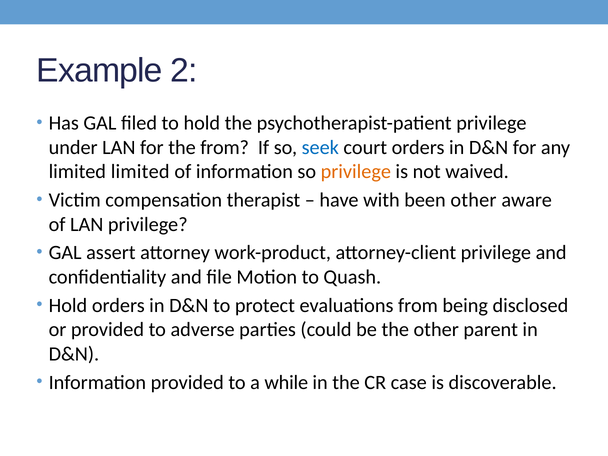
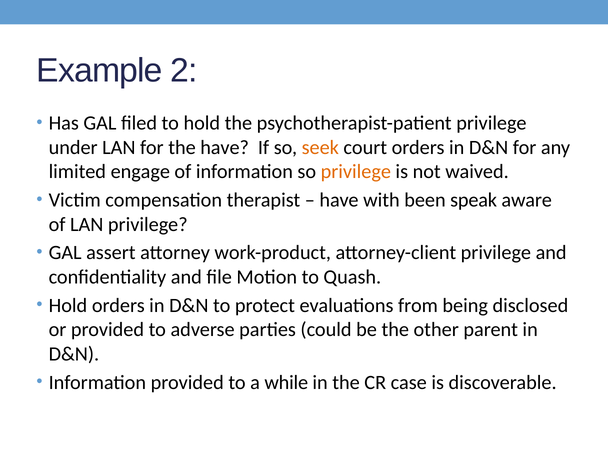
the from: from -> have
seek colour: blue -> orange
limited limited: limited -> engage
been other: other -> speak
